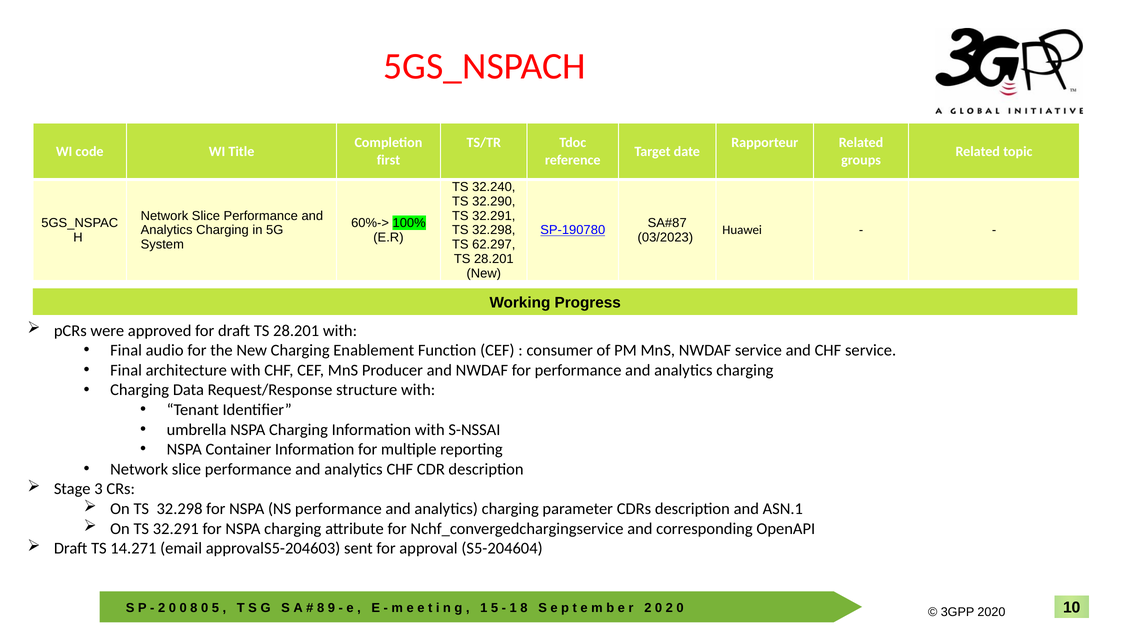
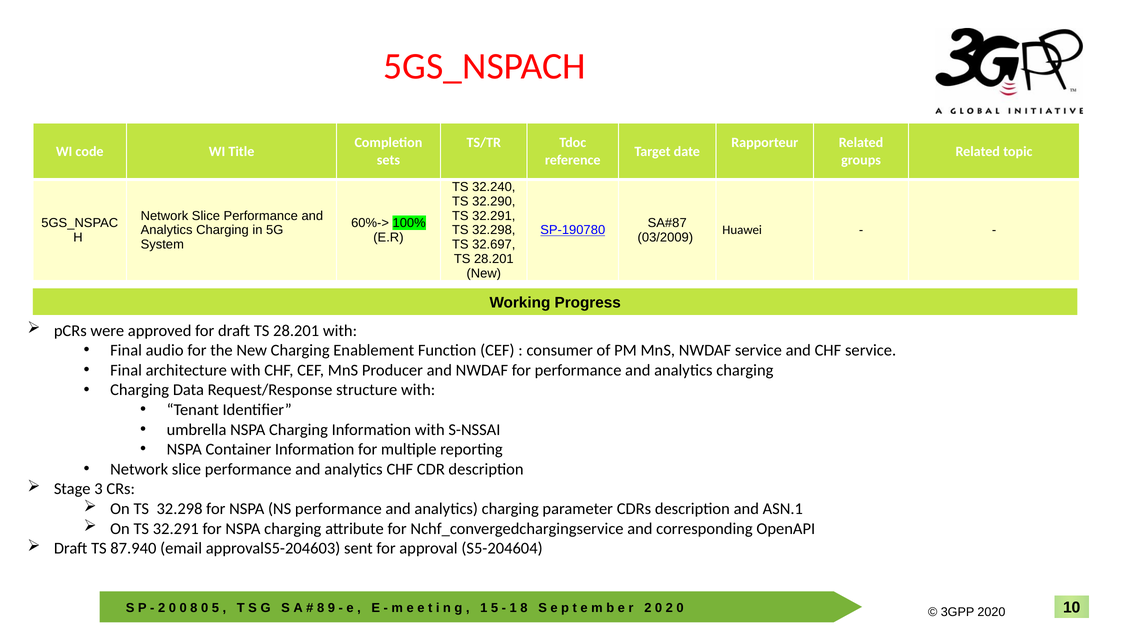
first: first -> sets
03/2023: 03/2023 -> 03/2009
62.297: 62.297 -> 32.697
14.271: 14.271 -> 87.940
